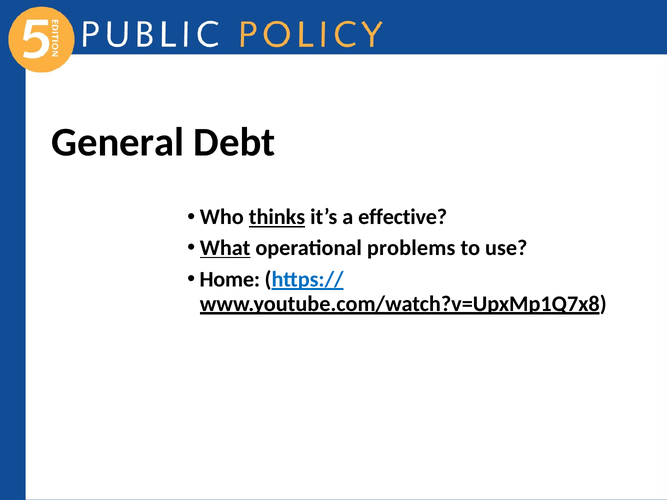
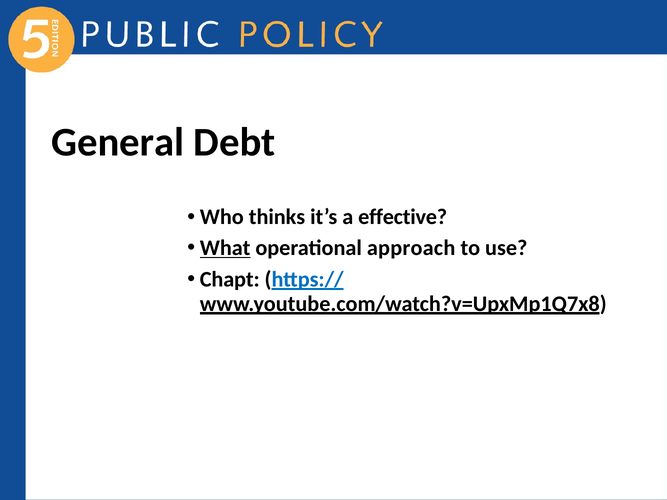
thinks underline: present -> none
problems: problems -> approach
Home: Home -> Chapt
